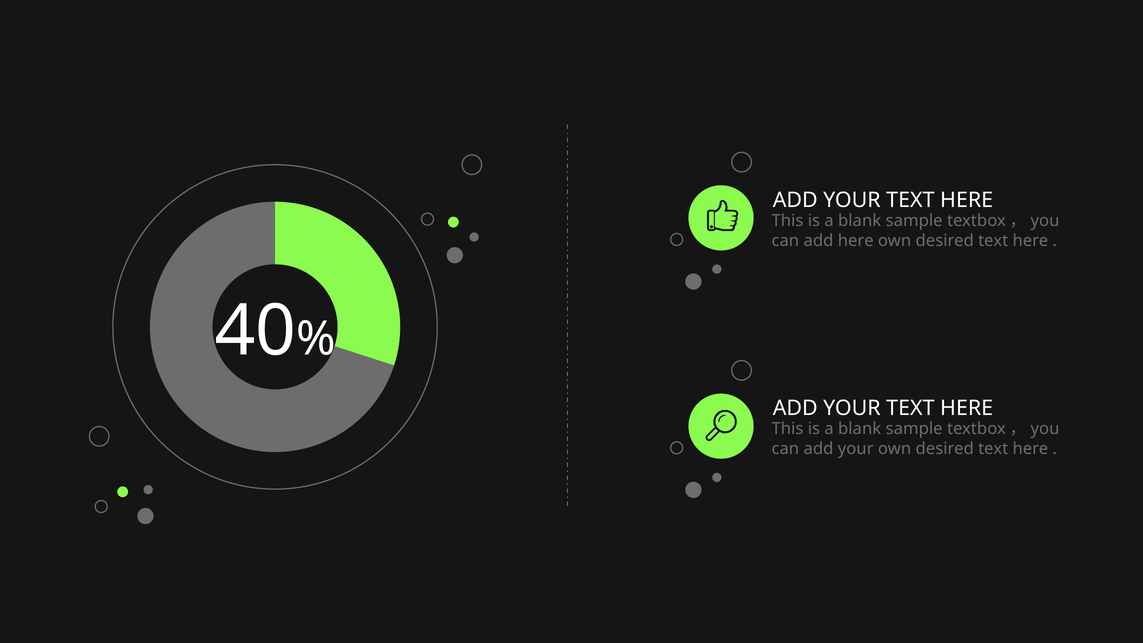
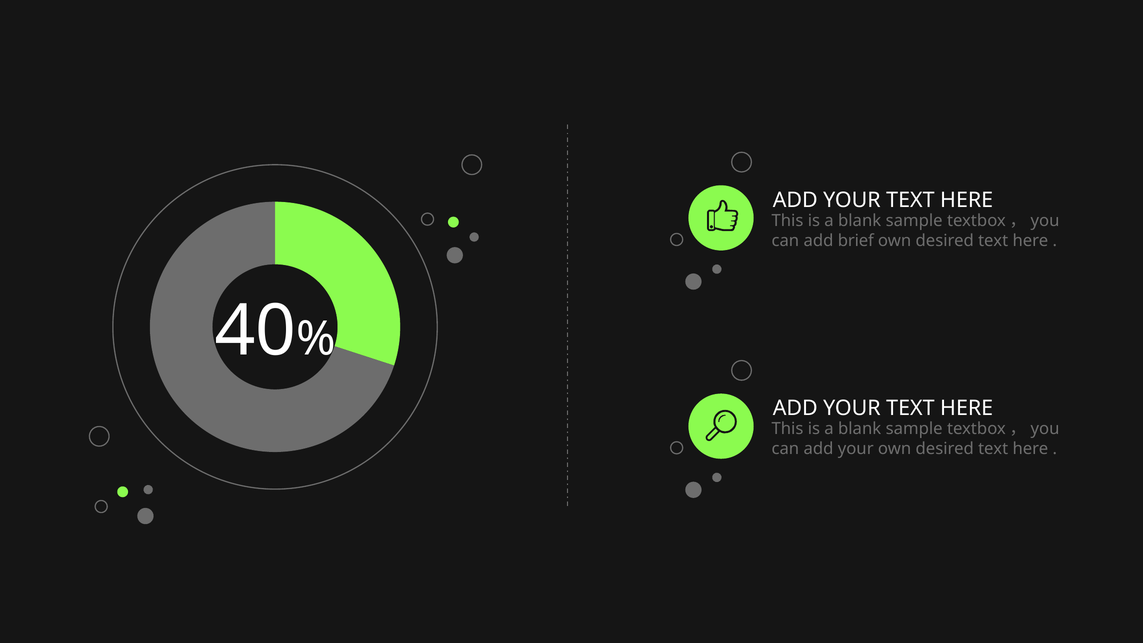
add here: here -> brief
